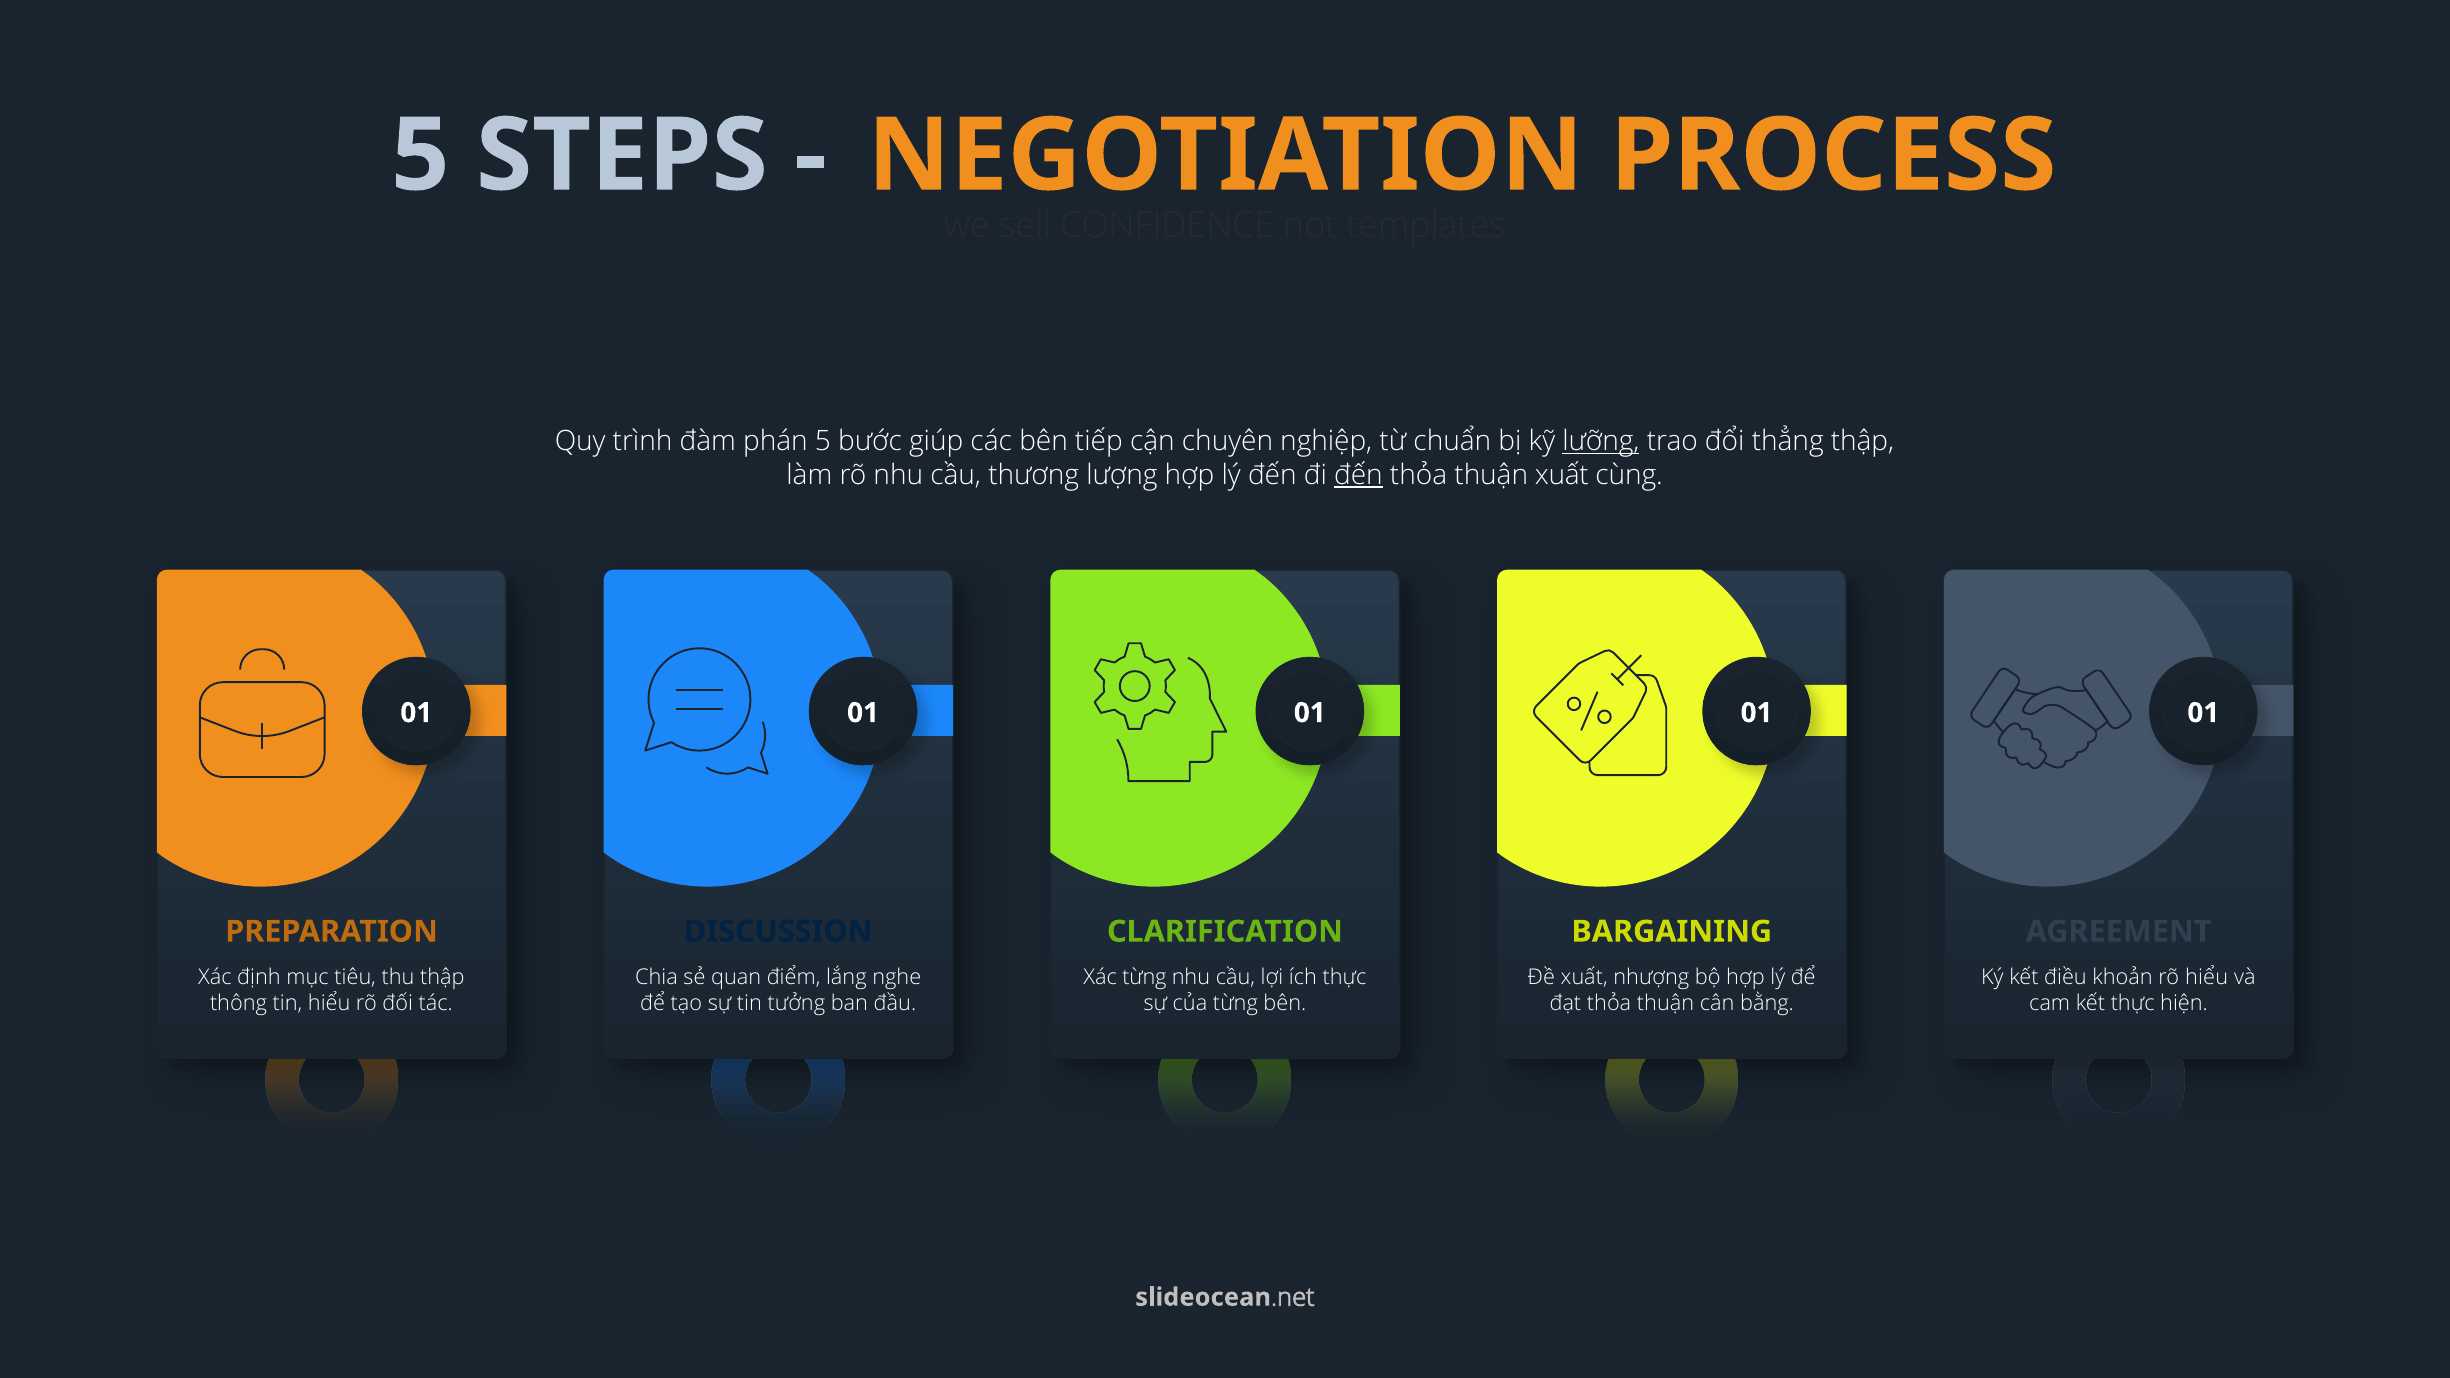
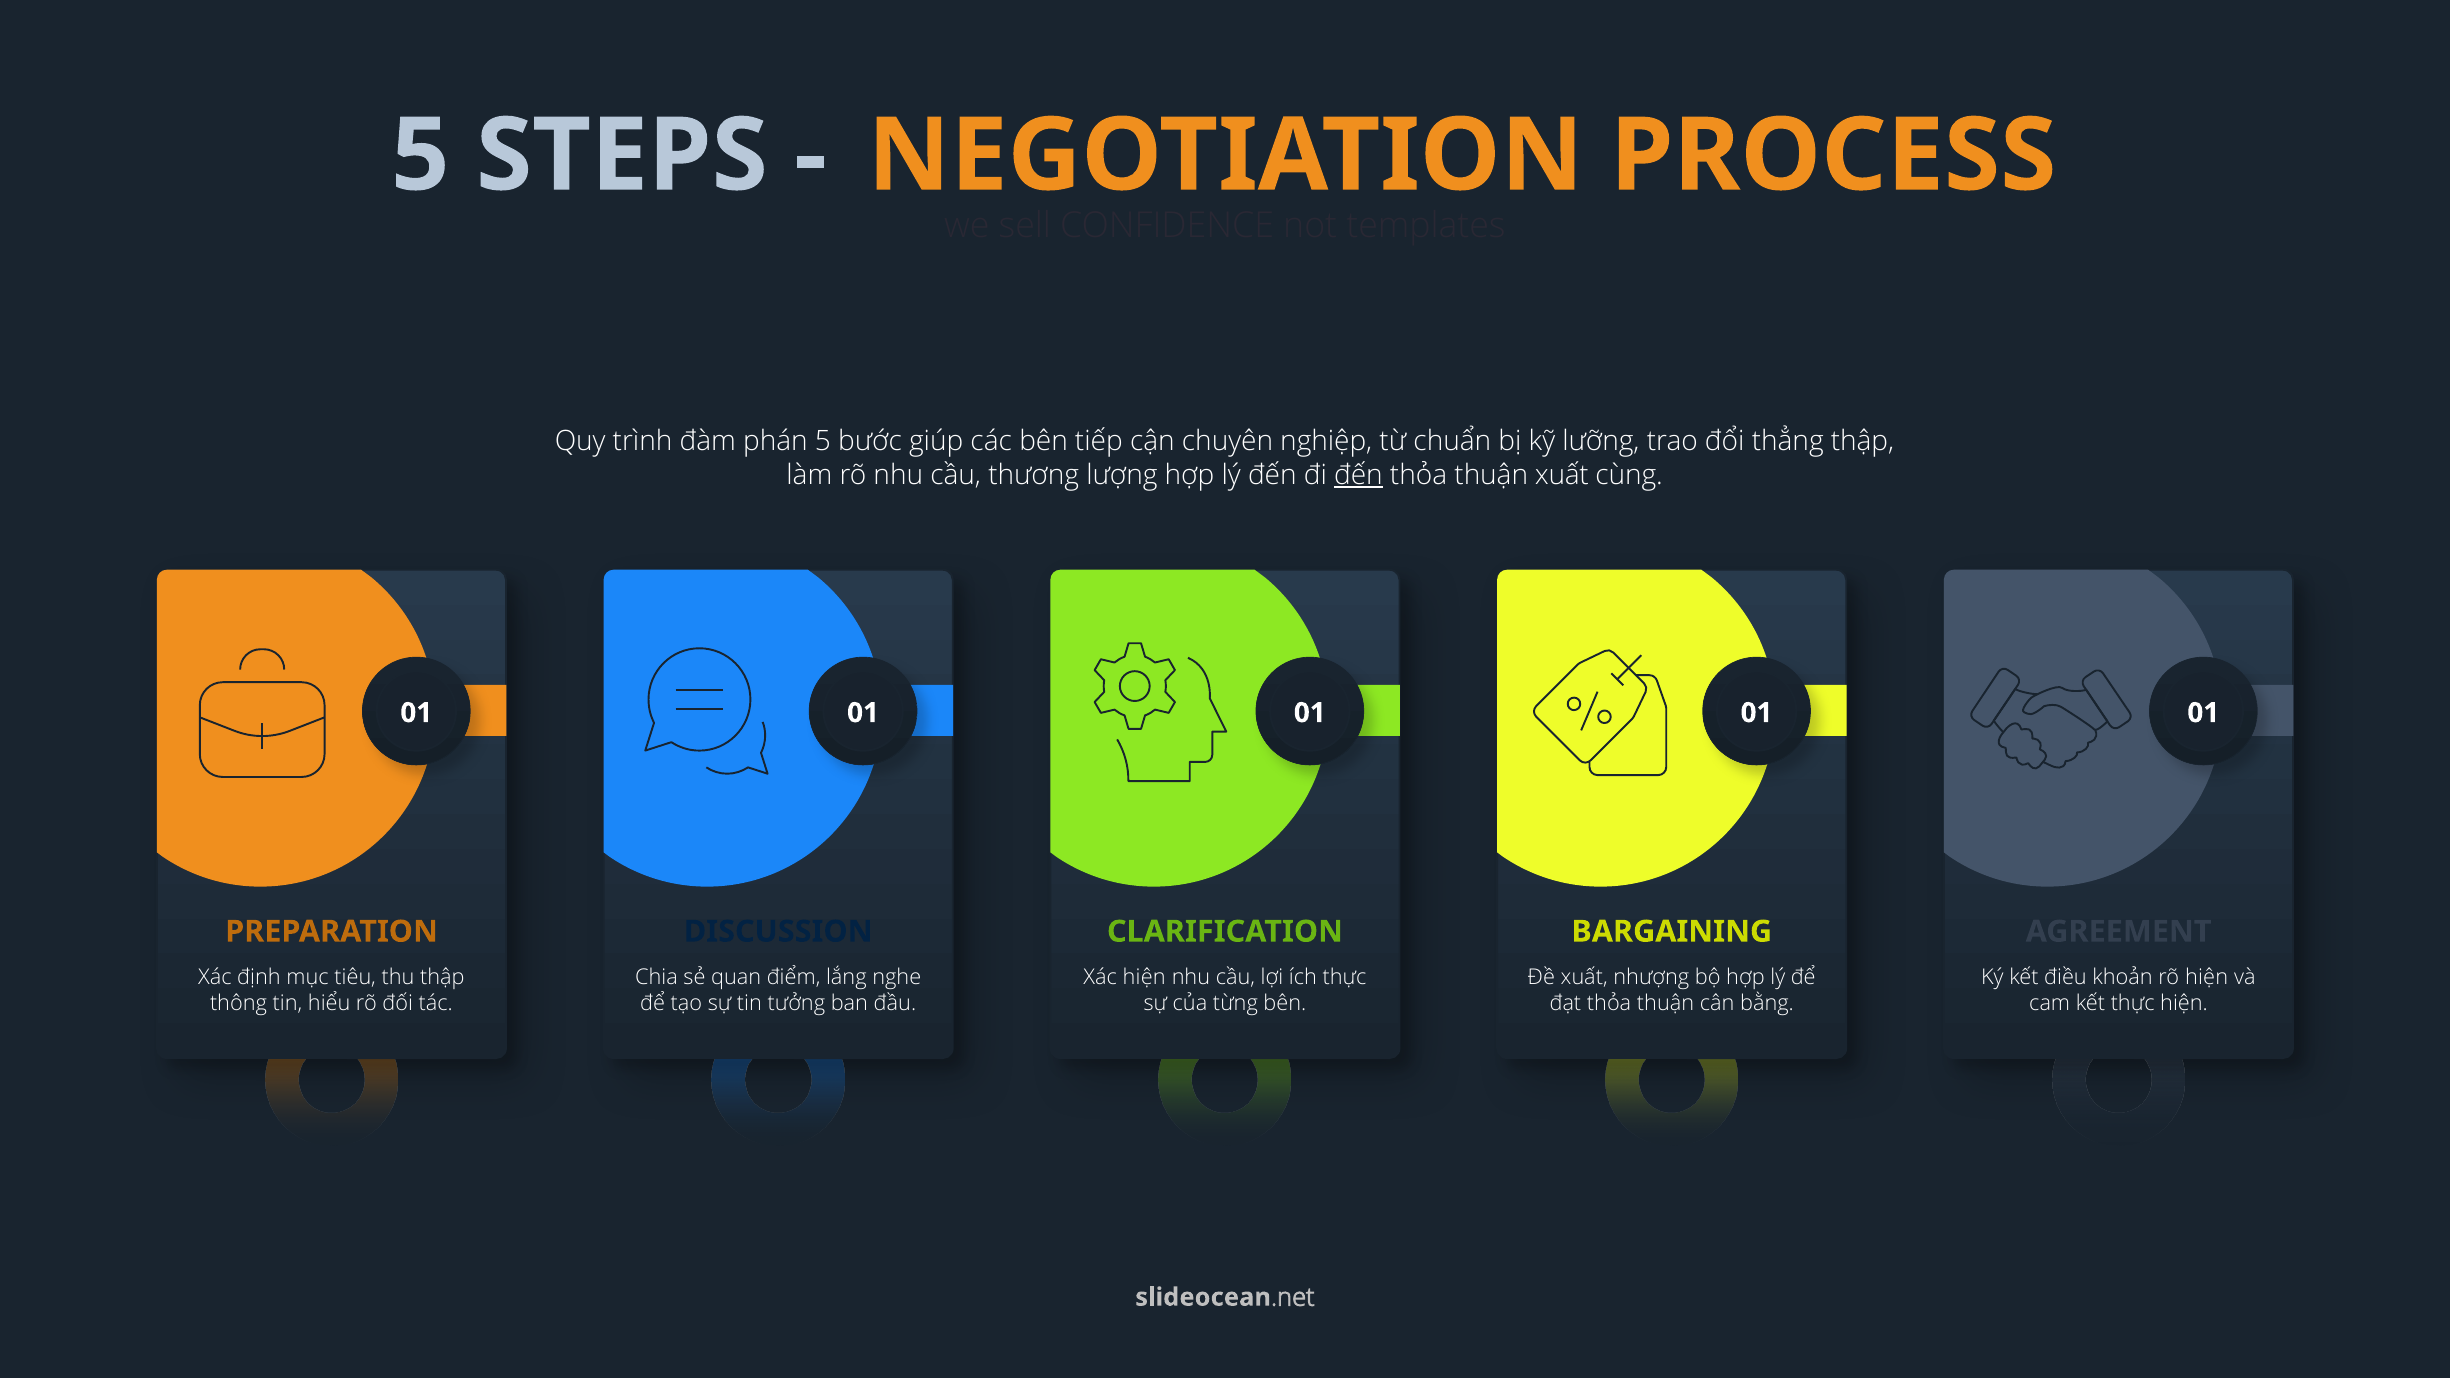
lưỡng underline: present -> none
Xác từng: từng -> hiện
rõ hiểu: hiểu -> hiện
